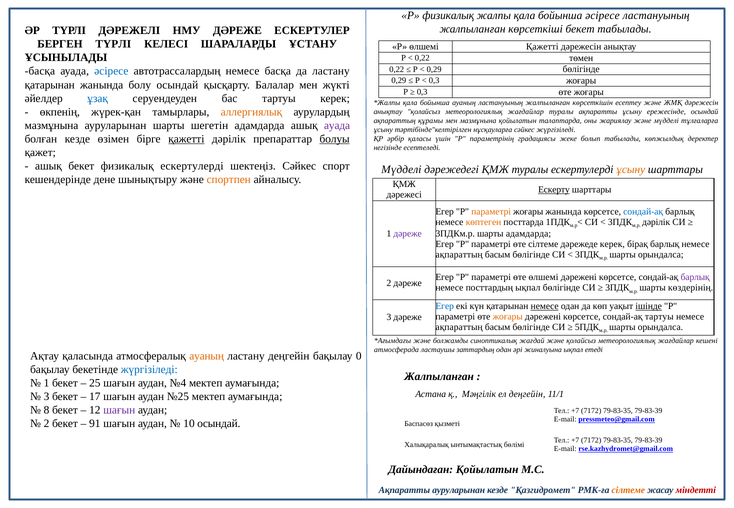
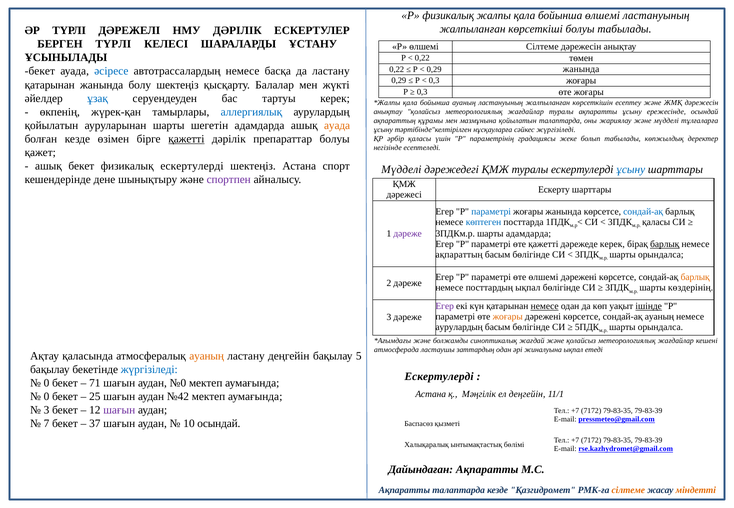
бойынша әсіресе: әсіресе -> өлшемі
көрсеткіші бекет: бекет -> болуы
НМУ ДӘРЕЖЕ: ДӘРЕЖЕ -> ДӘРІЛІК
өлшемі Қажетті: Қажетті -> Сілтеме
0,29 бөлігінде: бөлігінде -> жанында
басқа at (40, 71): басқа -> бекет
болу осындай: осындай -> шектеңіз
аллергиялық colour: orange -> blue
мазмұнына at (51, 125): мазмұнына -> қойылатын
ауада at (337, 125) colour: purple -> orange
болуы at (335, 139) underline: present -> none
шектеңіз Сәйкес: Сәйкес -> Астана
ұсыну at (631, 170) colour: orange -> blue
спортпен colour: orange -> purple
Ескерту underline: present -> none
параметрі at (491, 212) colour: orange -> blue
көптеген colour: orange -> blue
дәрілік at (656, 222): дәрілік -> қаласы
өте сілтеме: сілтеме -> қажетті
барлық at (665, 244) underline: none -> present
барлық at (695, 277) colour: purple -> orange
Егер at (445, 306) colour: blue -> purple
сондай-ақ тартуы: тартуы -> ауаның
ақпараттың at (459, 327): ақпараттың -> аурулардың
0: 0 -> 5
Жалпыланған at (439, 377): Жалпыланған -> Ескертулерді
1 at (47, 383): 1 -> 0
25: 25 -> 71
№4: №4 -> №0
3 at (47, 397): 3 -> 0
17: 17 -> 25
№25: №25 -> №42
8 at (47, 410): 8 -> 3
2 at (47, 424): 2 -> 7
91: 91 -> 37
Дайындаған Қойылатын: Қойылатын -> Ақпаратты
Ақпаратты ауруларынан: ауруларынан -> талаптарда
міндетті colour: red -> orange
